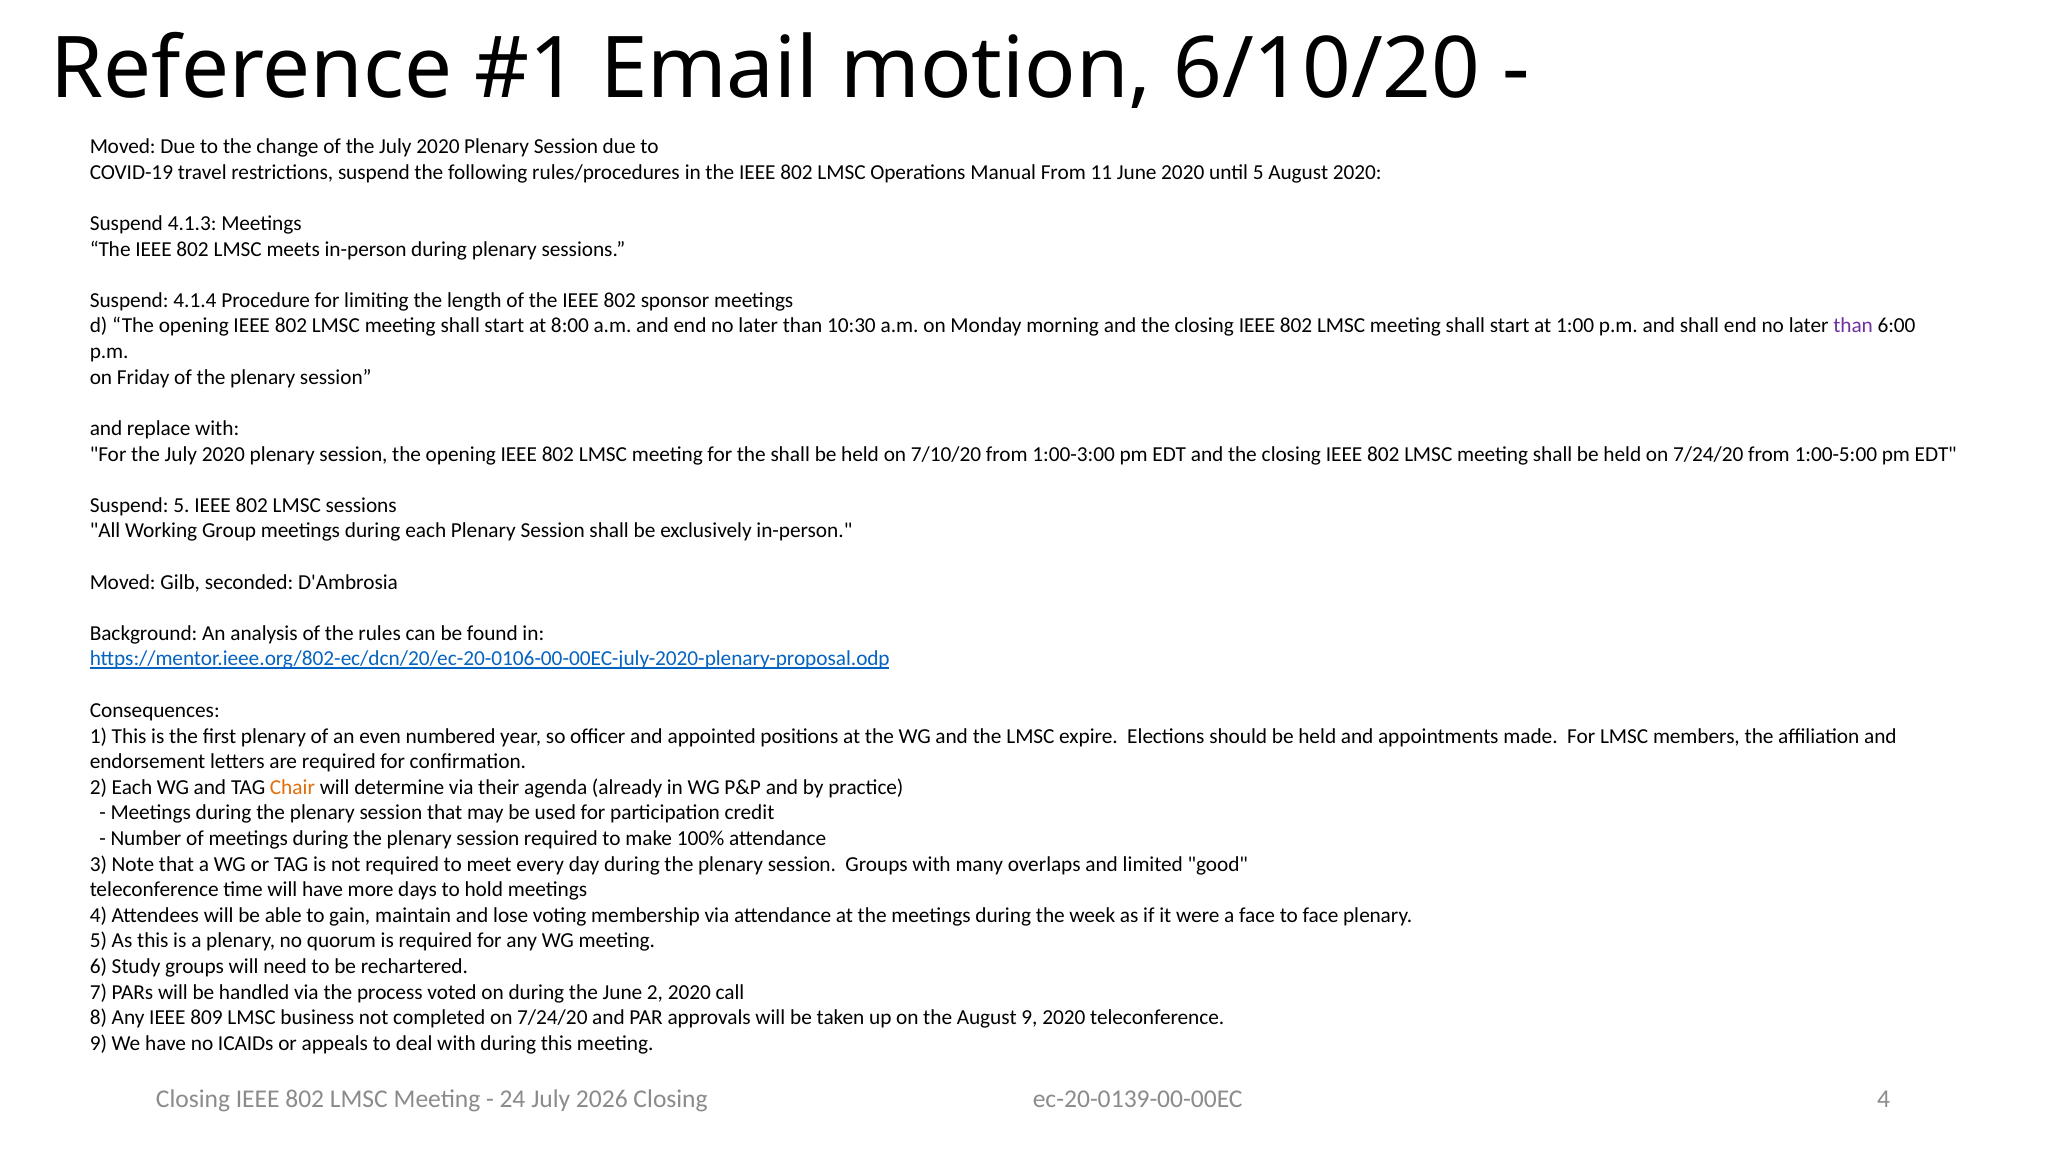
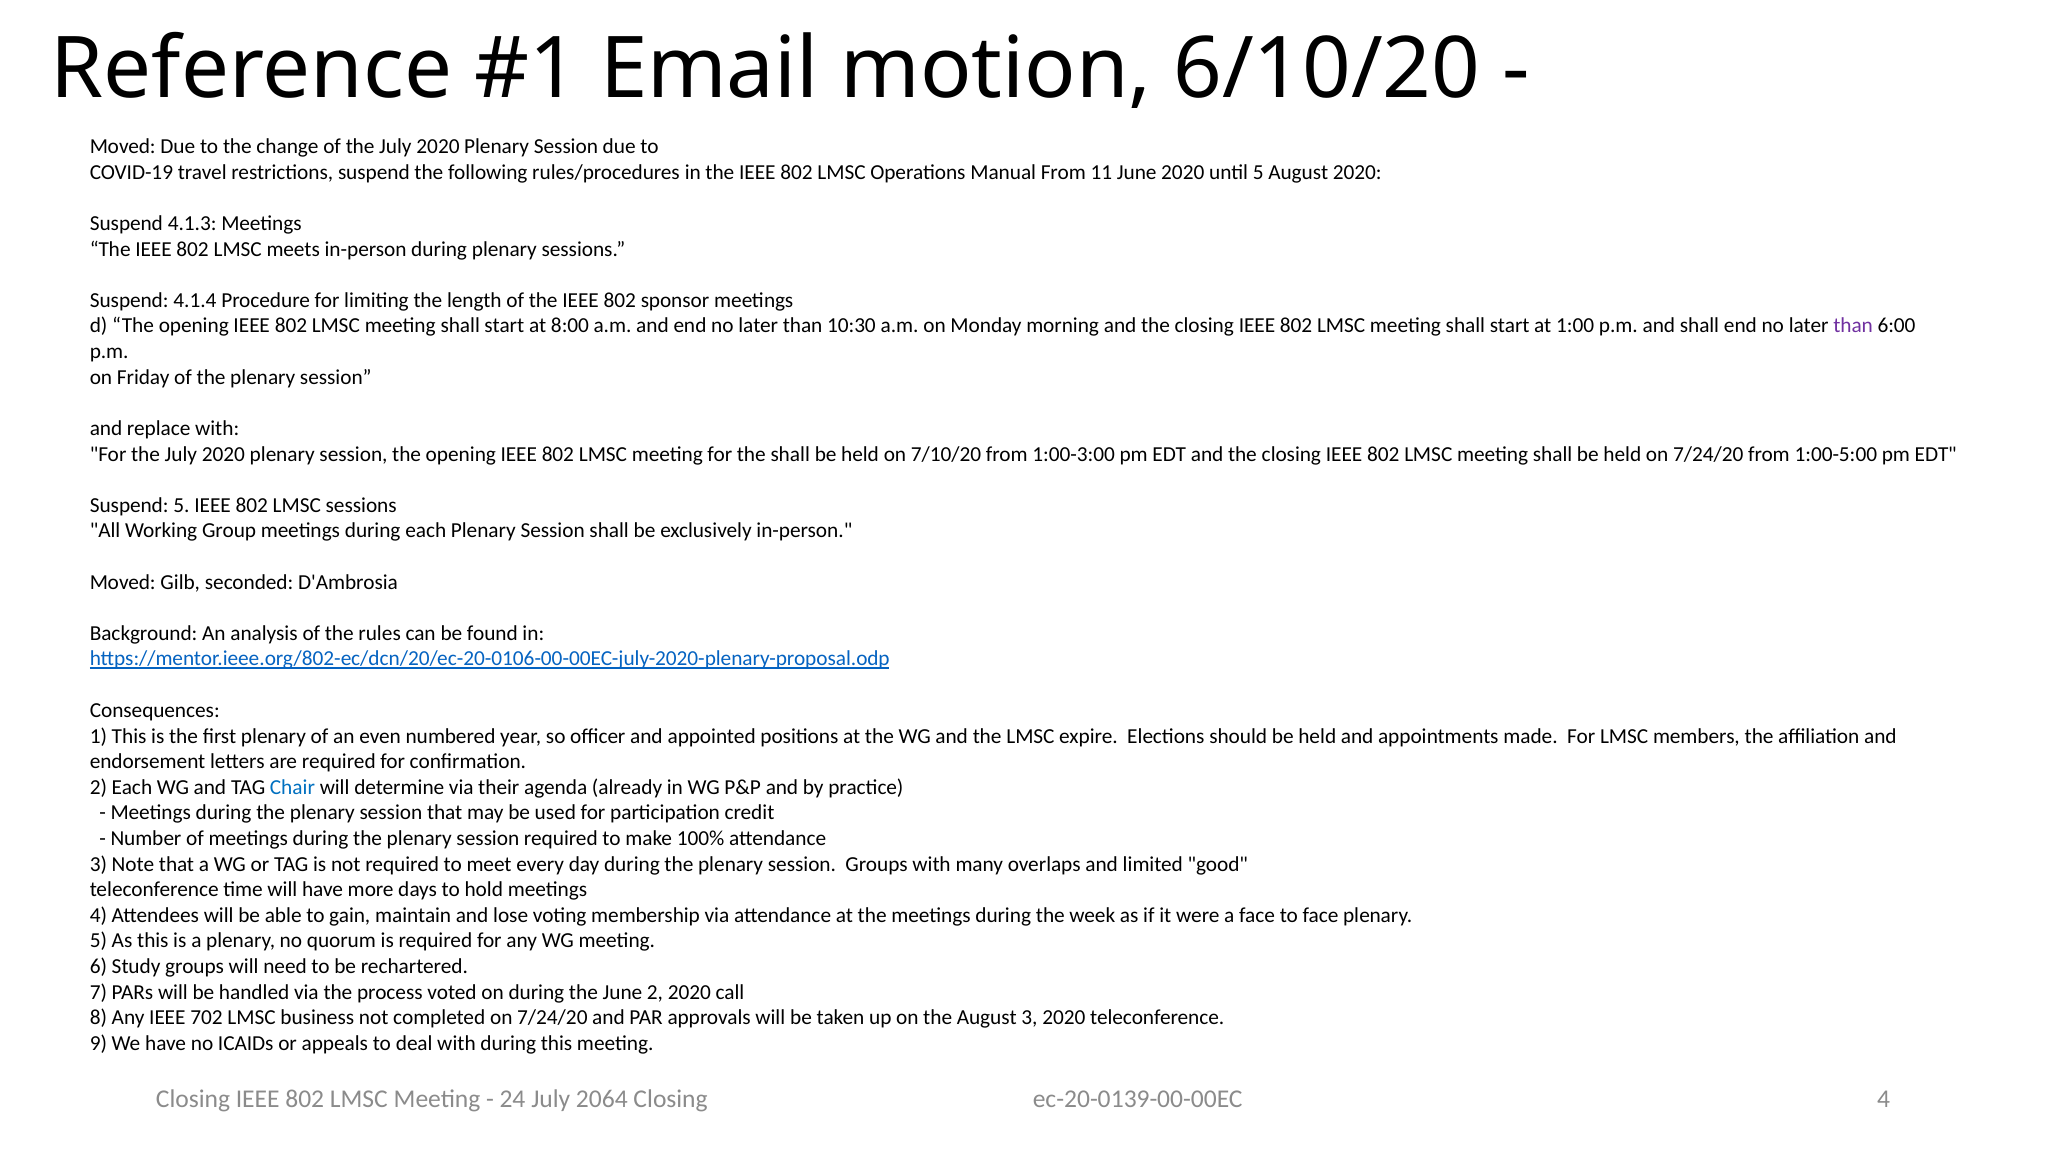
Chair colour: orange -> blue
809: 809 -> 702
August 9: 9 -> 3
2026: 2026 -> 2064
